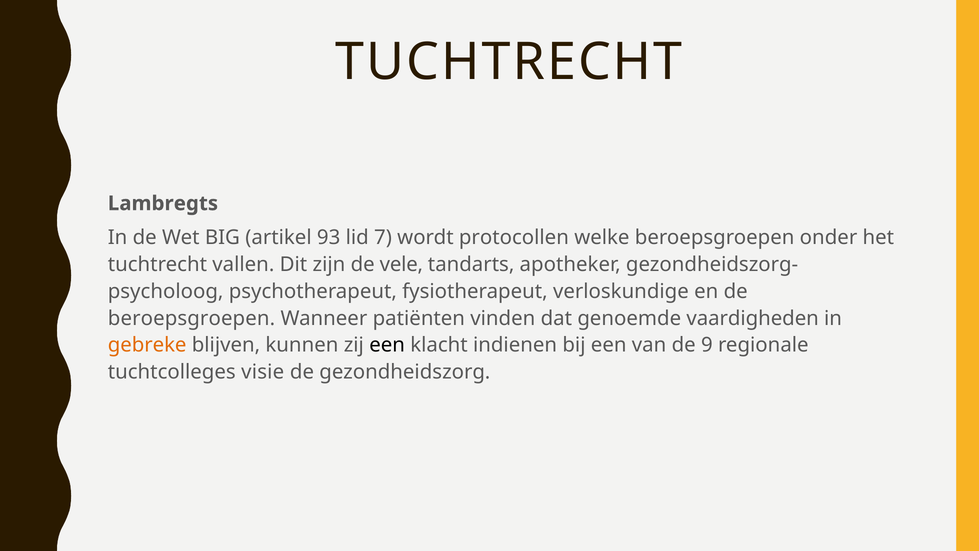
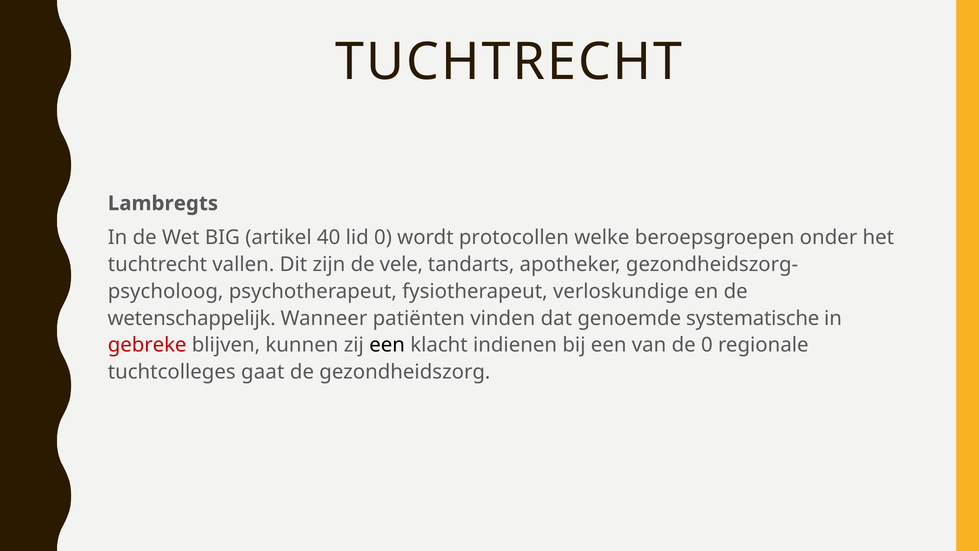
93: 93 -> 40
lid 7: 7 -> 0
beroepsgroepen at (191, 318): beroepsgroepen -> wetenschappelijk
vaardigheden: vaardigheden -> systematische
gebreke colour: orange -> red
de 9: 9 -> 0
visie: visie -> gaat
